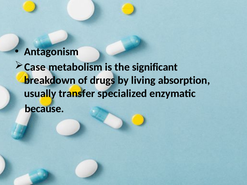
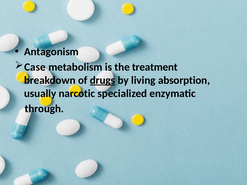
significant: significant -> treatment
drugs underline: none -> present
transfer: transfer -> narcotic
because: because -> through
